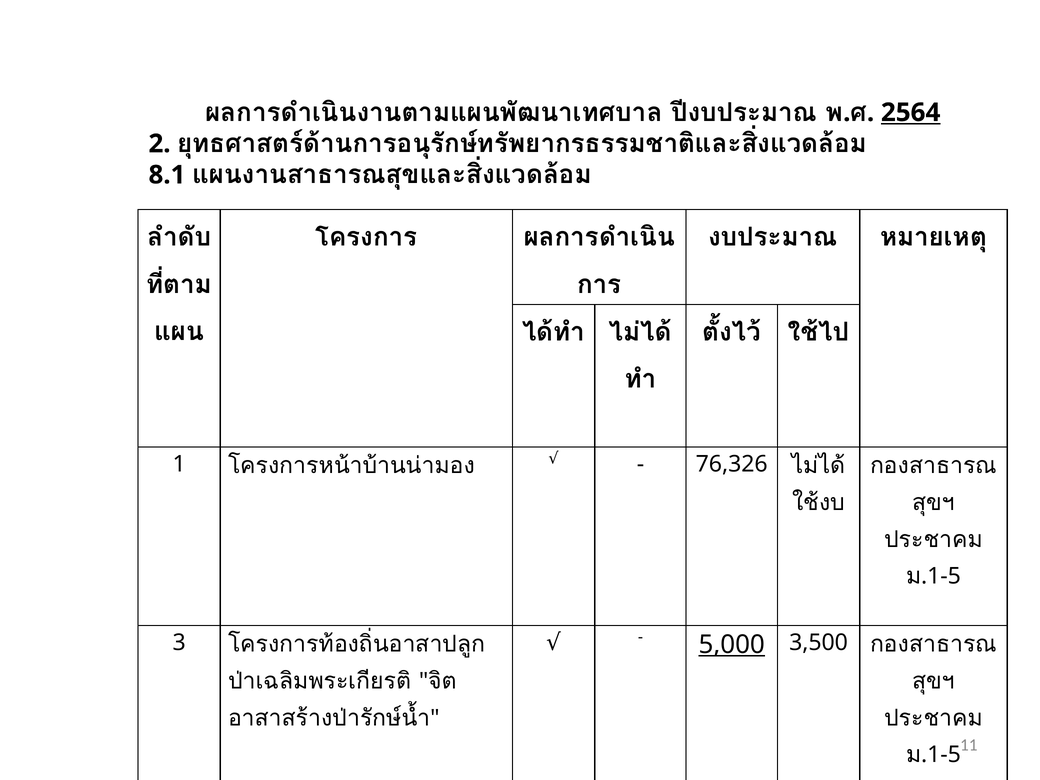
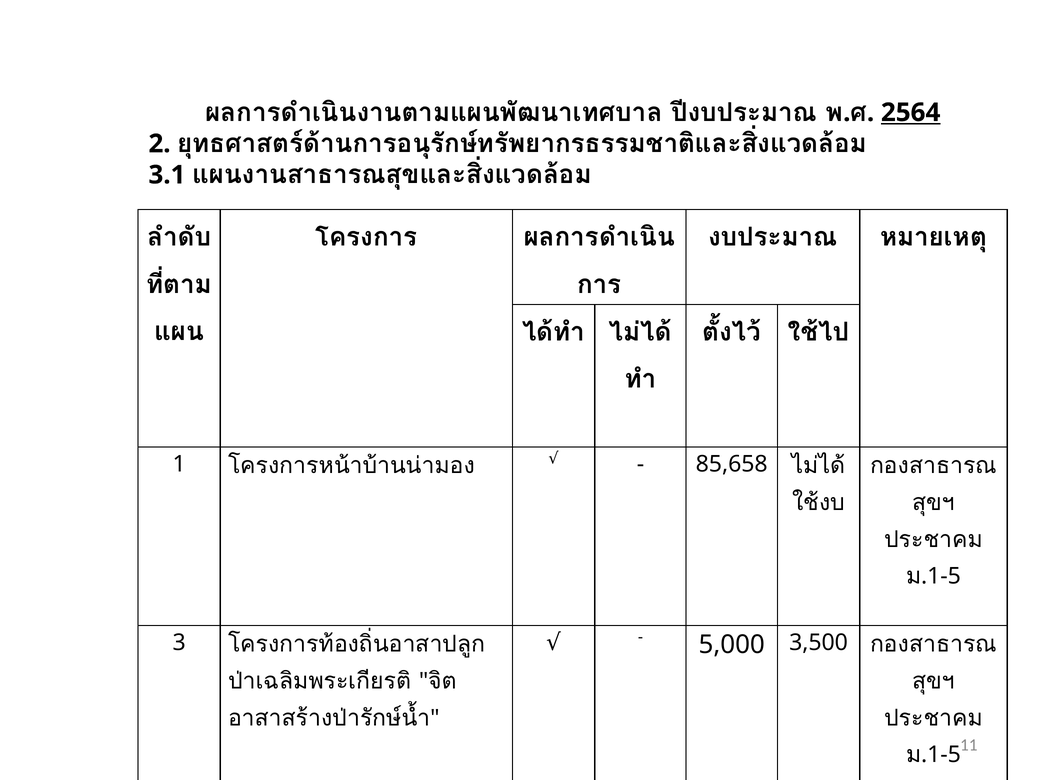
8.1: 8.1 -> 3.1
76,326: 76,326 -> 85,658
5,000 at (732, 645) underline: present -> none
